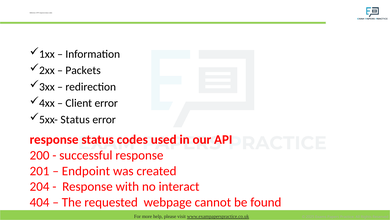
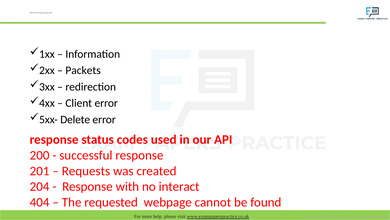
5xx- Status: Status -> Delete
Endpoint: Endpoint -> Requests
